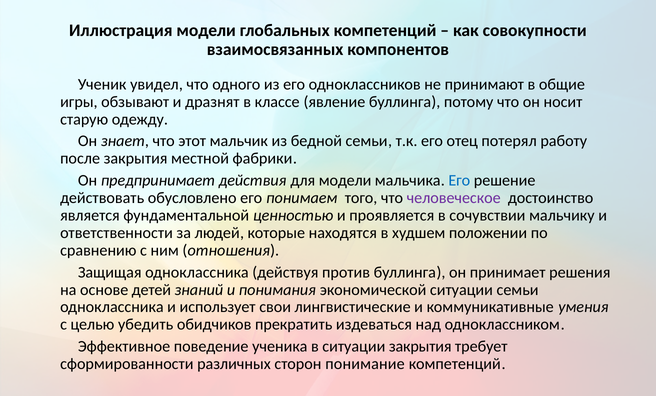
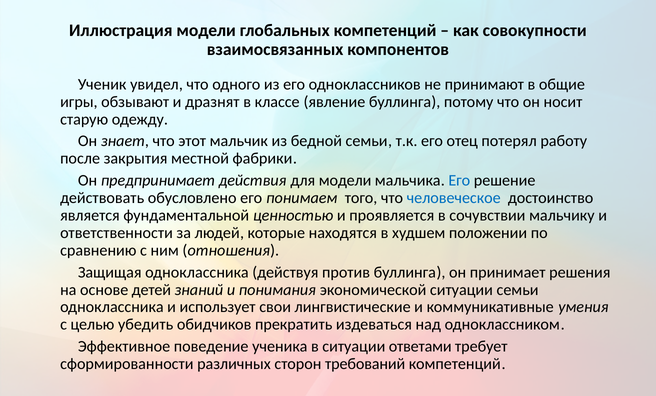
человеческое colour: purple -> blue
ситуации закрытия: закрытия -> ответами
понимание: понимание -> требований
